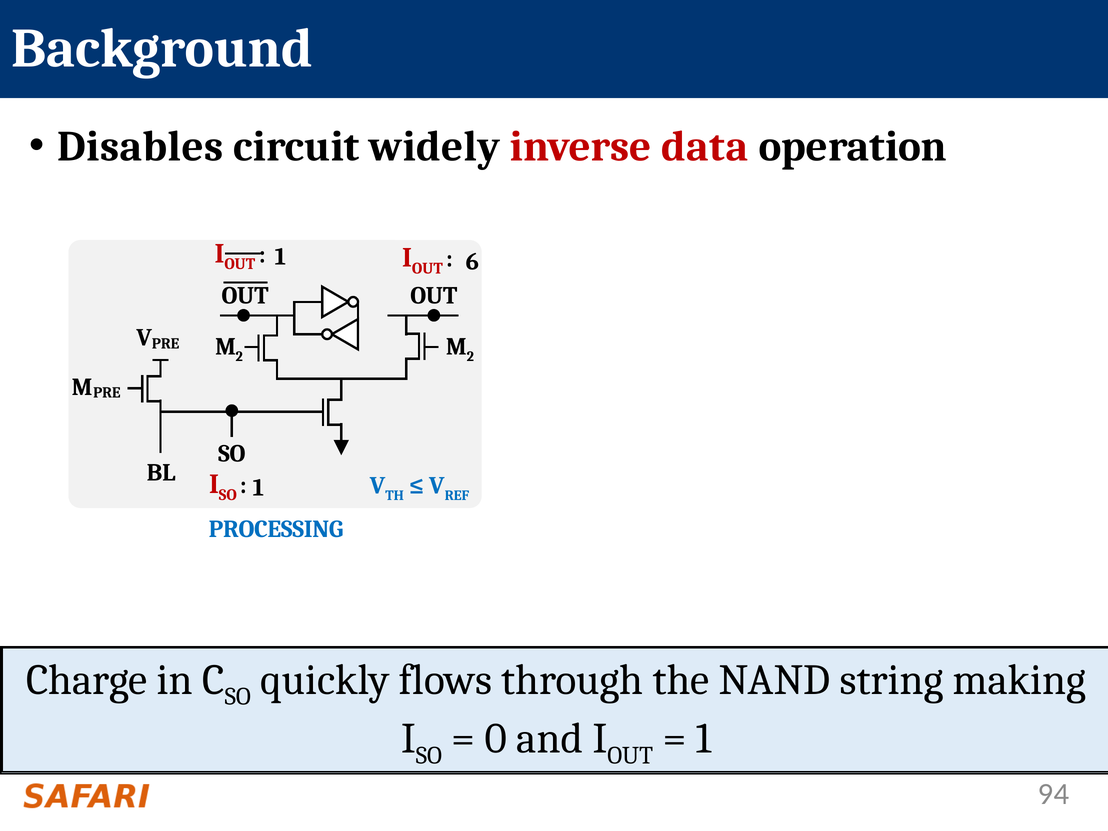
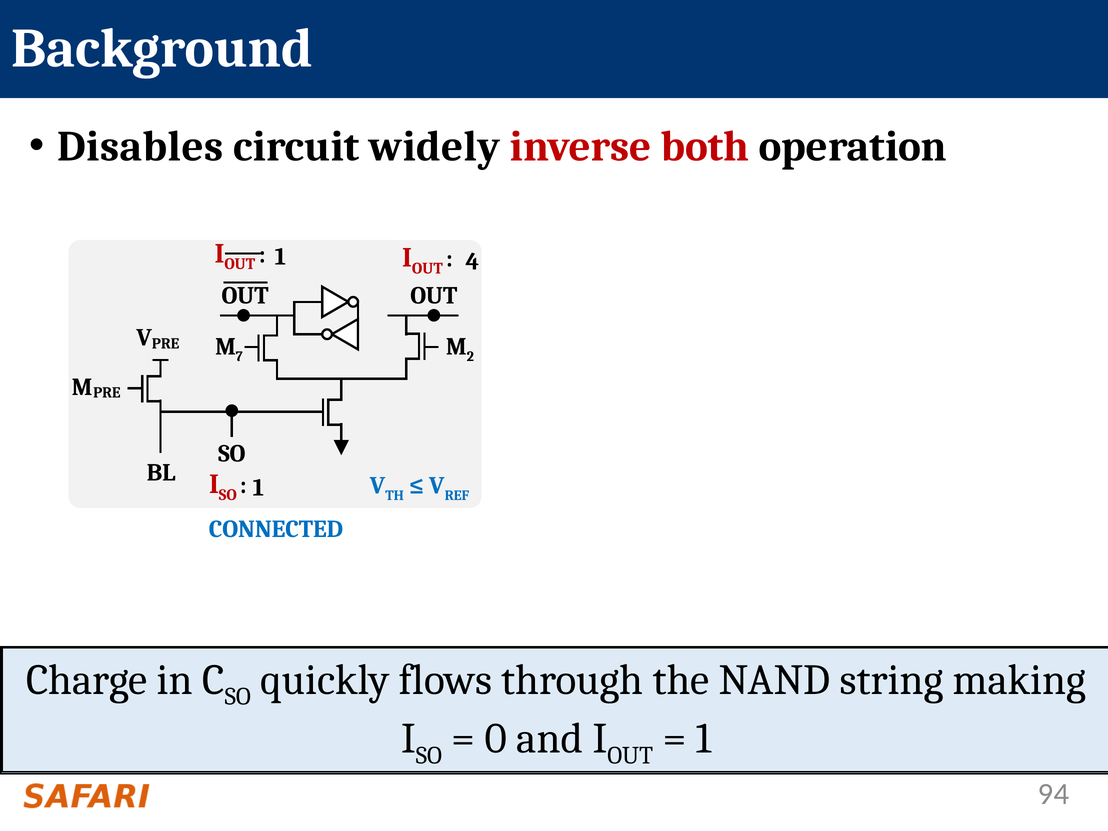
data: data -> both
6: 6 -> 4
2 at (239, 356): 2 -> 7
PROCESSING: PROCESSING -> CONNECTED
